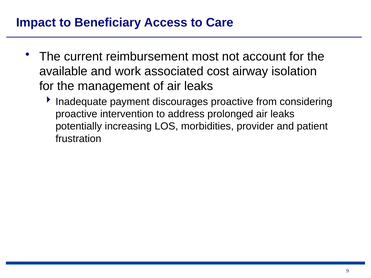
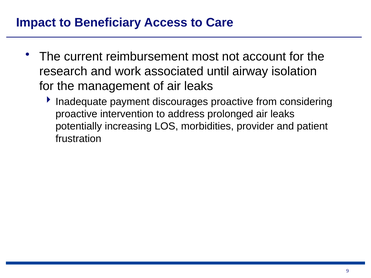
available: available -> research
cost: cost -> until
